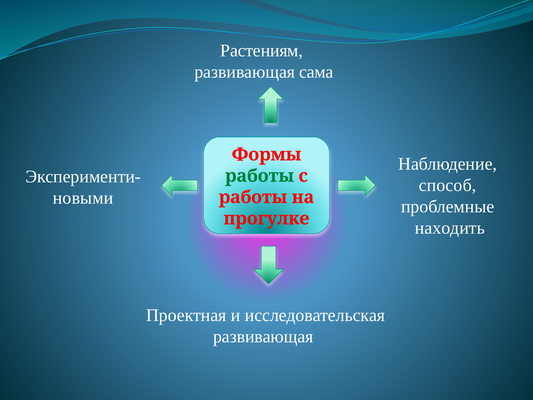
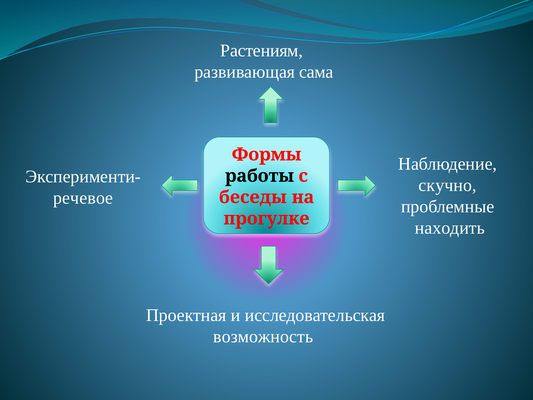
работы at (260, 176) colour: green -> black
способ: способ -> скучно
новыми: новыми -> речевое
работы at (253, 197): работы -> беседы
развивающая at (263, 336): развивающая -> возможность
